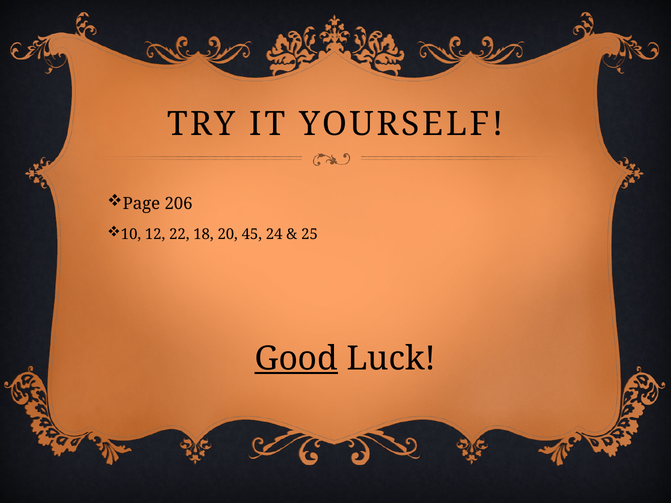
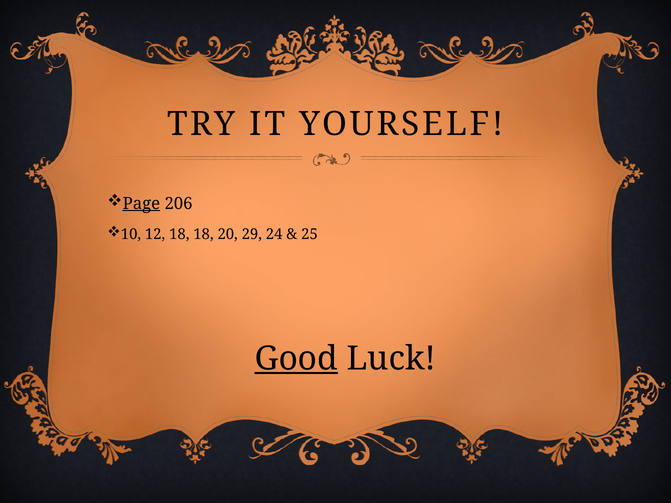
Page underline: none -> present
12 22: 22 -> 18
45: 45 -> 29
